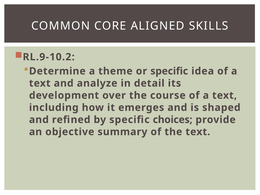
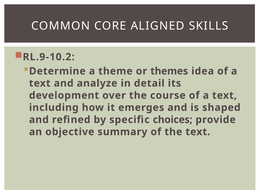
or specific: specific -> themes
